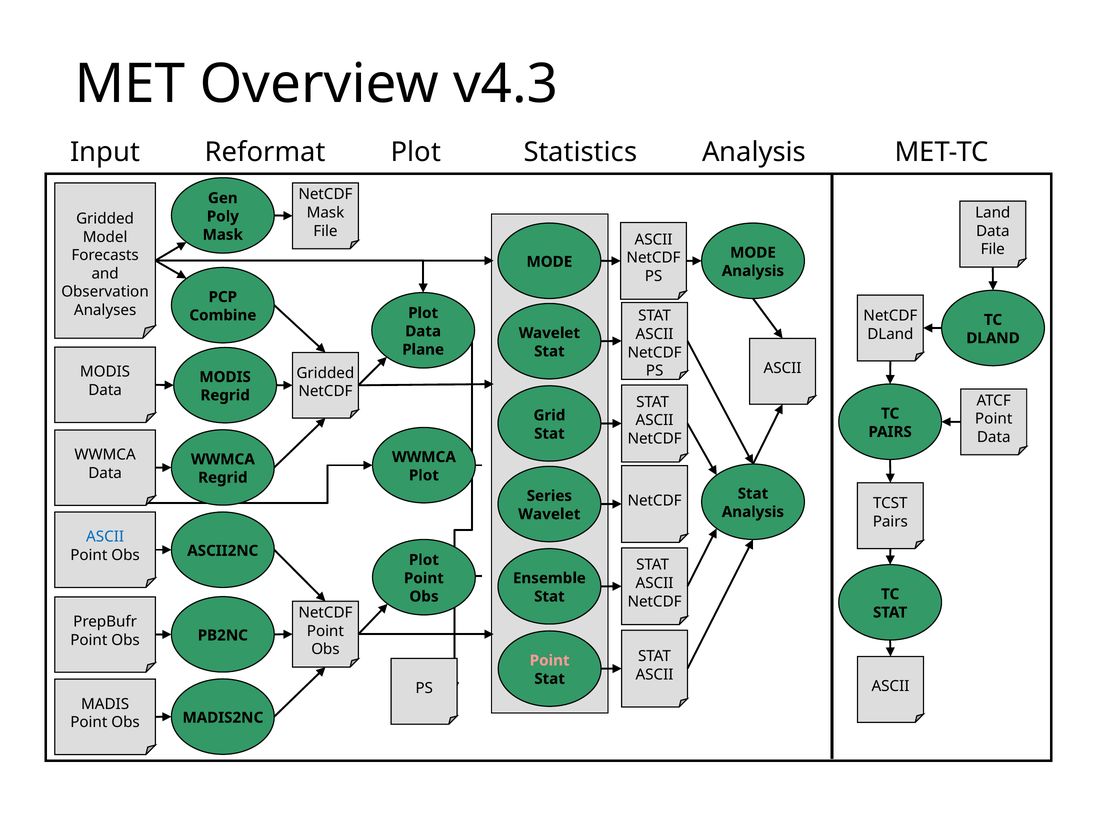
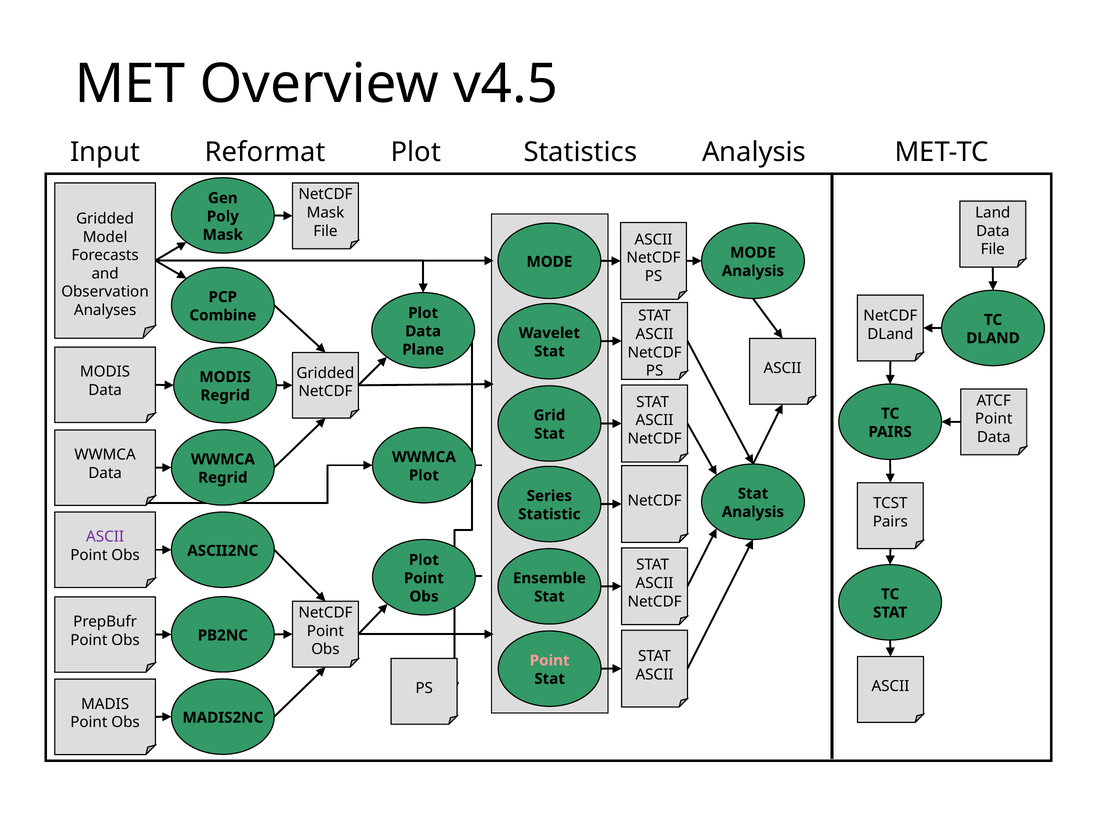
v4.3: v4.3 -> v4.5
Wavelet at (549, 514): Wavelet -> Statistic
ASCII at (105, 537) colour: blue -> purple
